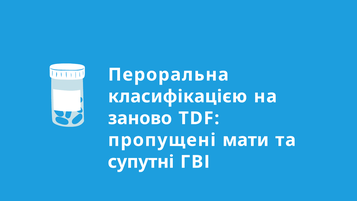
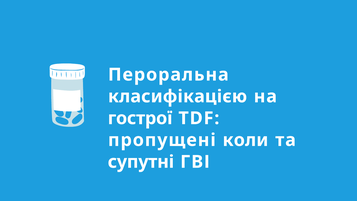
заново: заново -> гострої
мати: мати -> коли
